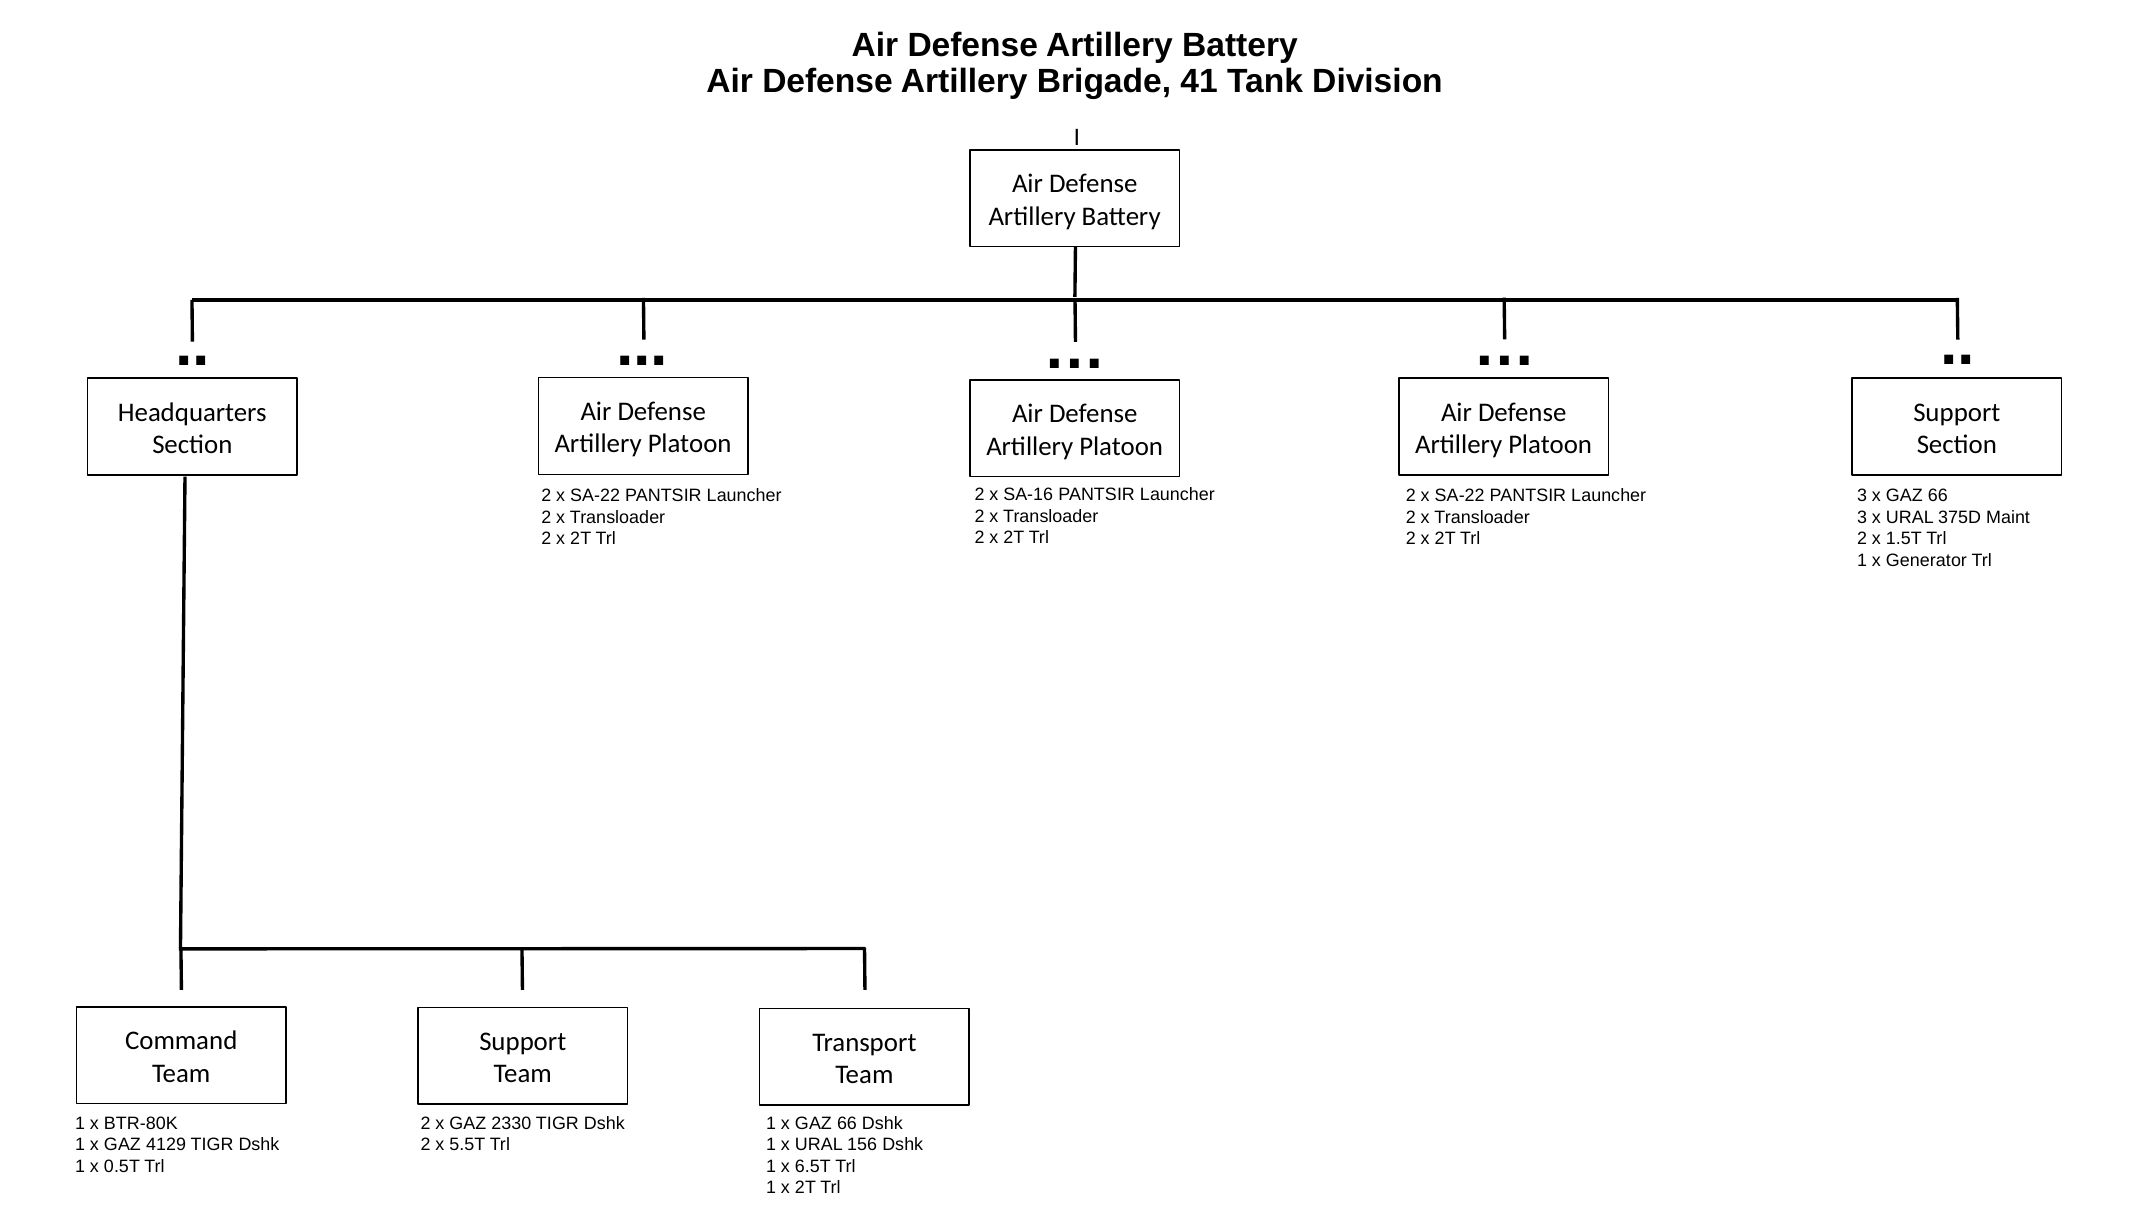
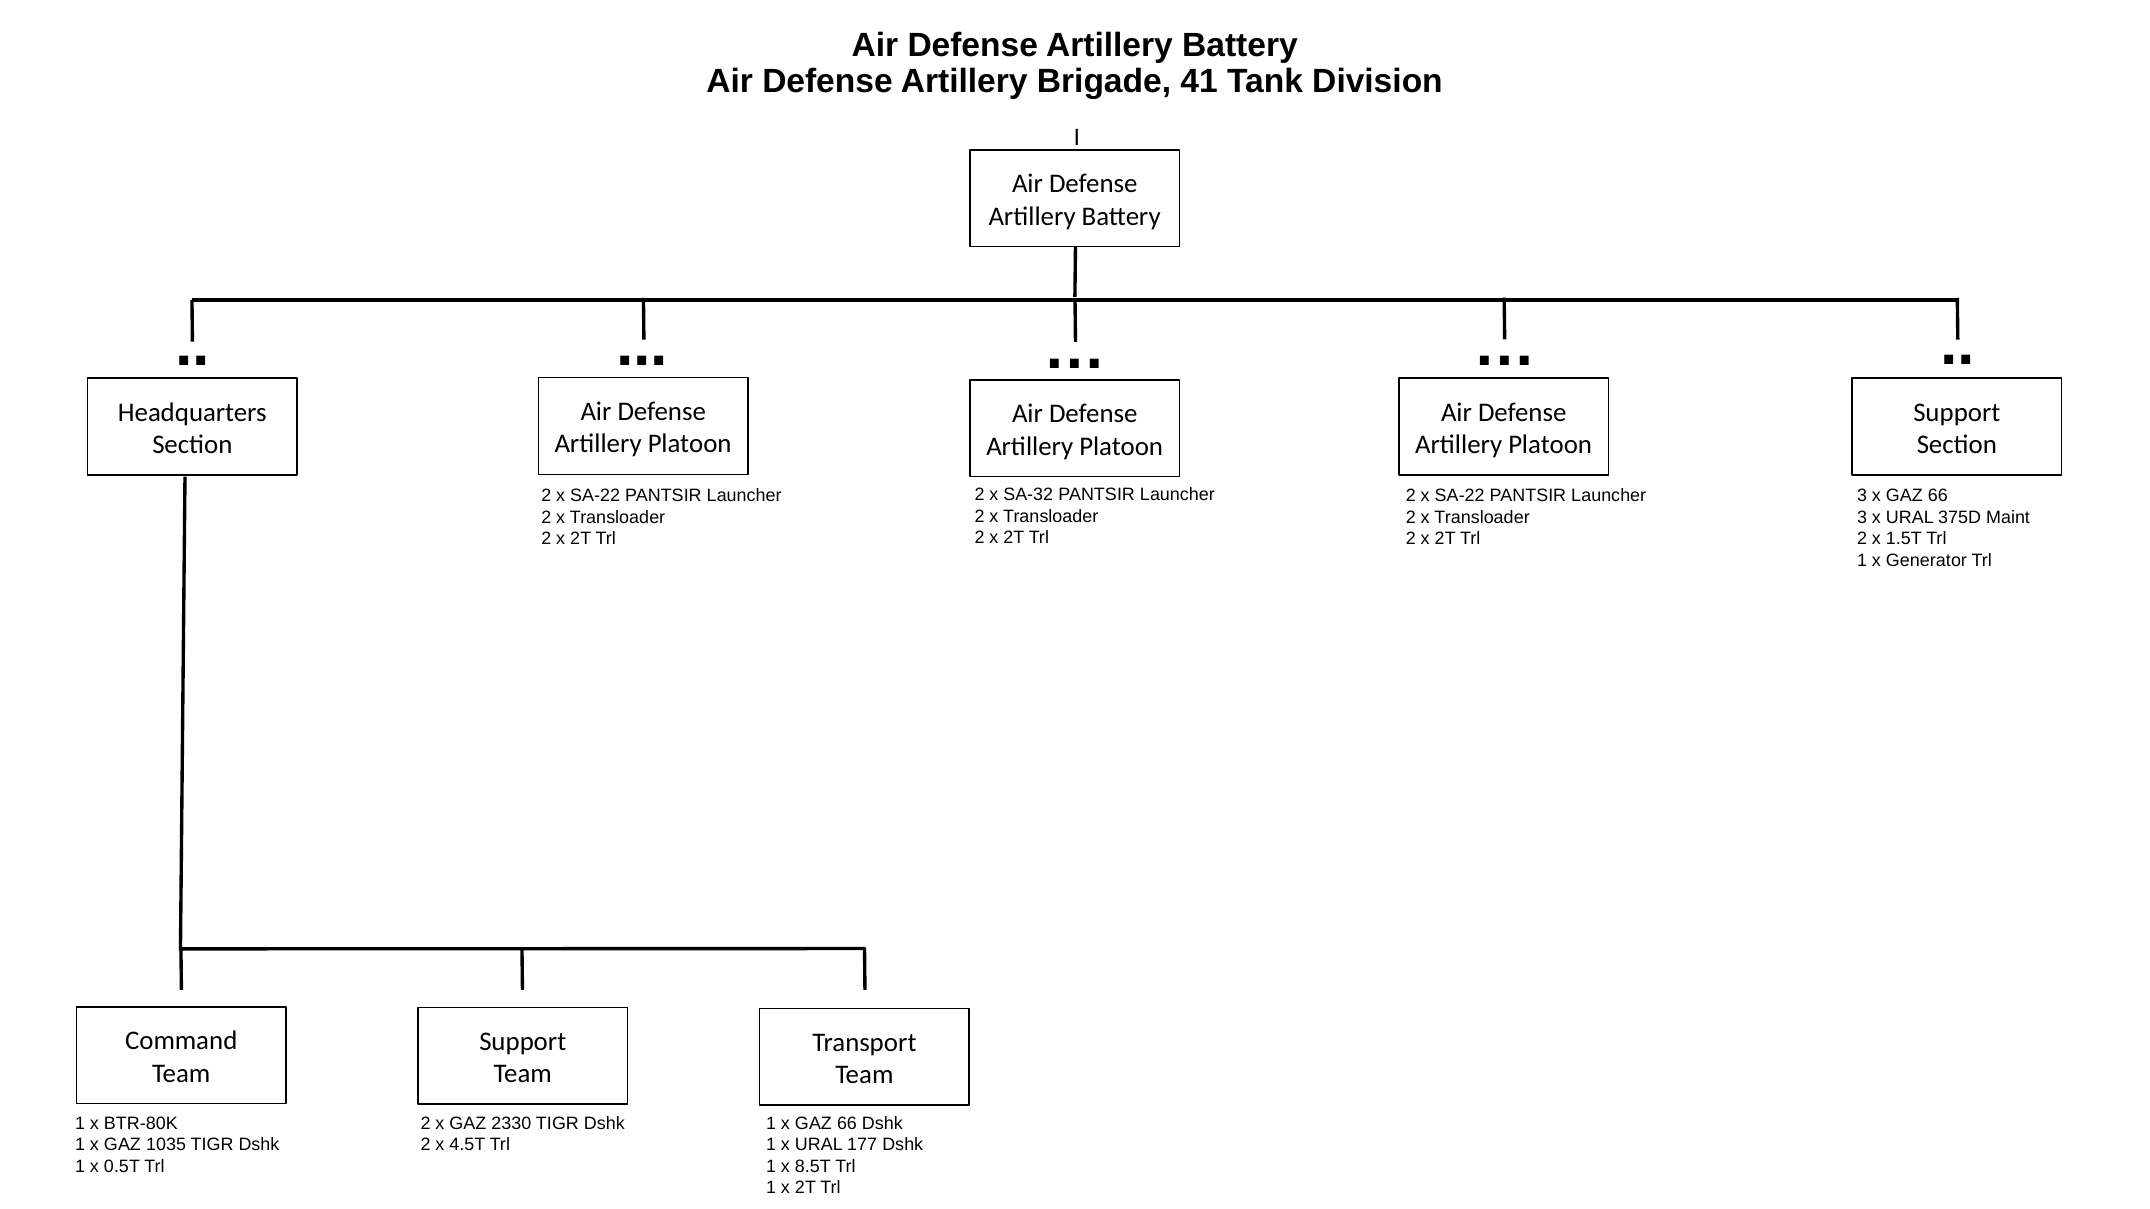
SA-16: SA-16 -> SA-32
4129: 4129 -> 1035
5.5T: 5.5T -> 4.5T
156: 156 -> 177
6.5T: 6.5T -> 8.5T
